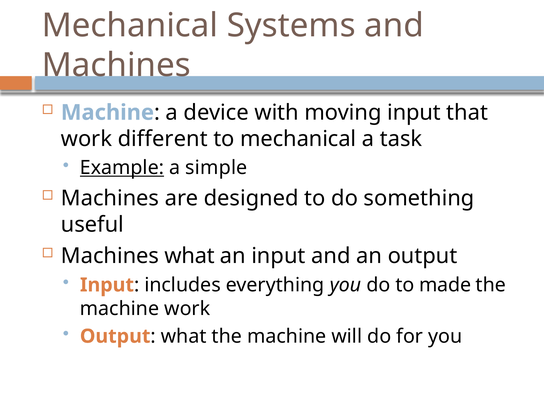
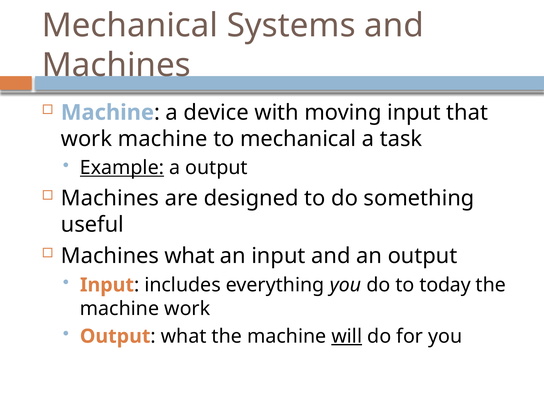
work different: different -> machine
a simple: simple -> output
made: made -> today
will underline: none -> present
